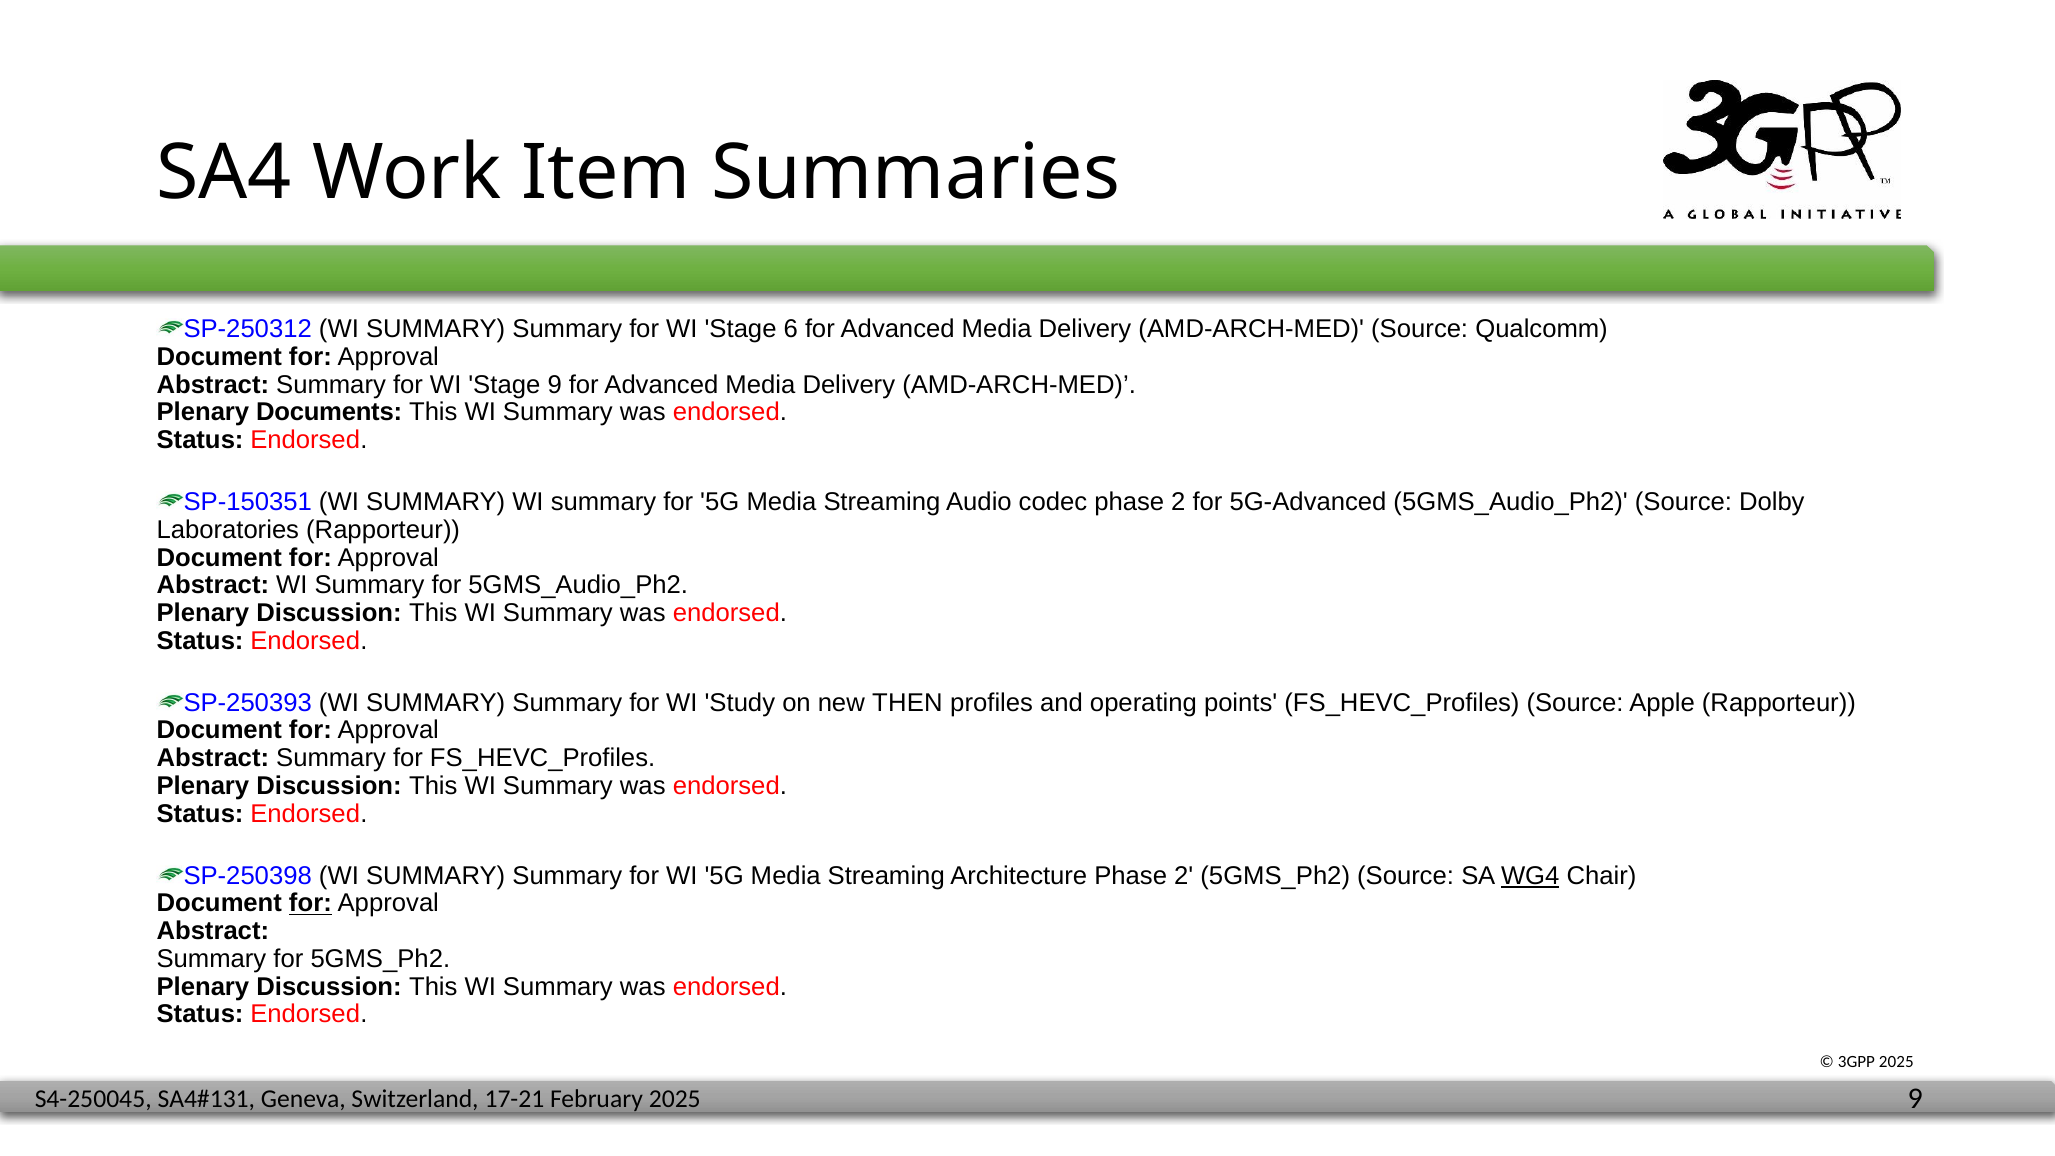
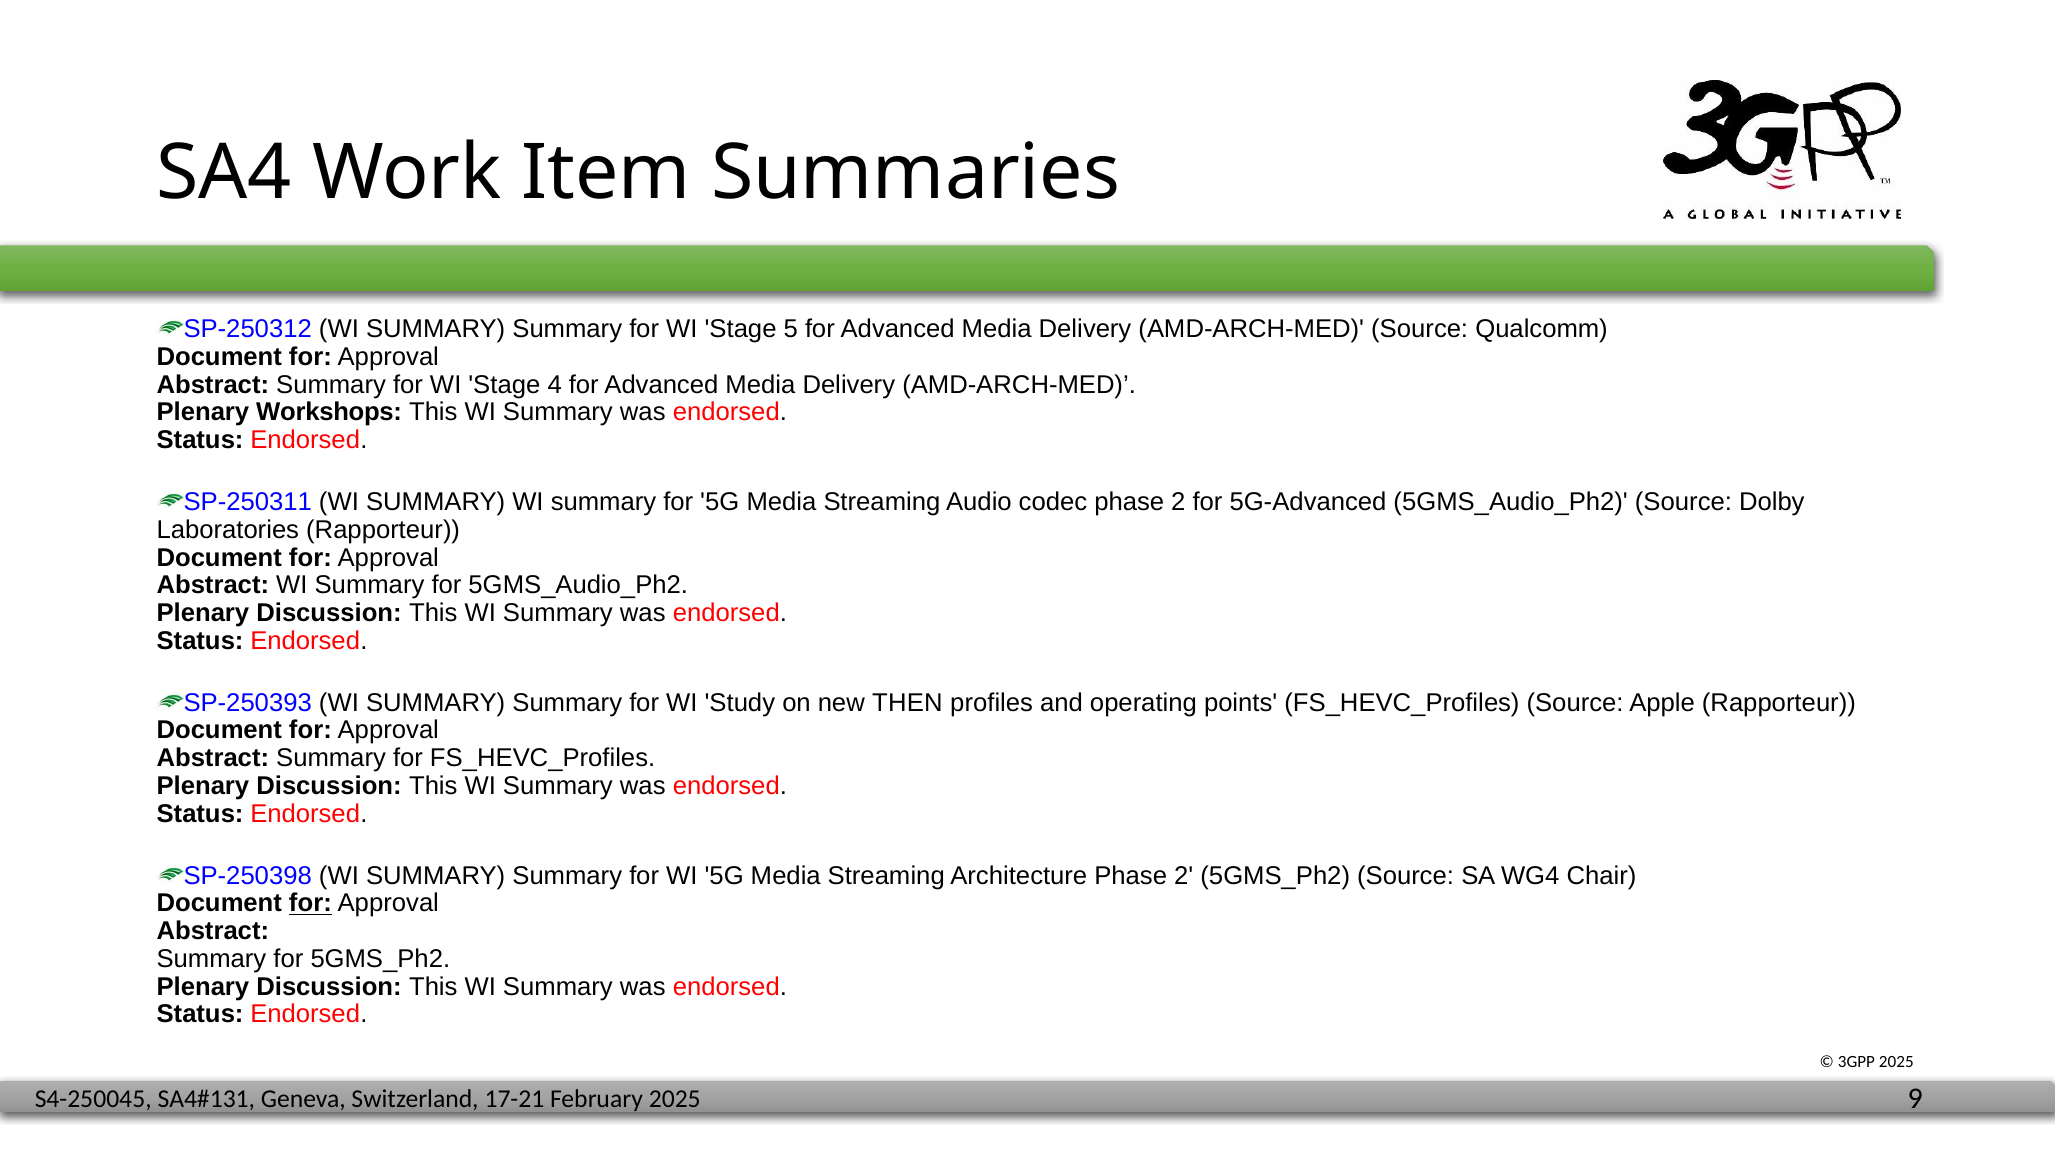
6: 6 -> 5
Stage 9: 9 -> 4
Documents: Documents -> Workshops
SP-150351: SP-150351 -> SP-250311
WG4 underline: present -> none
